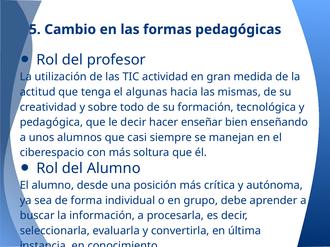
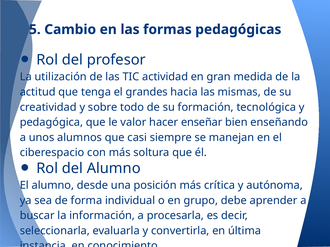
algunas: algunas -> grandes
le decir: decir -> valor
